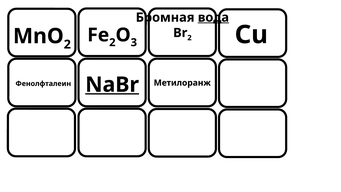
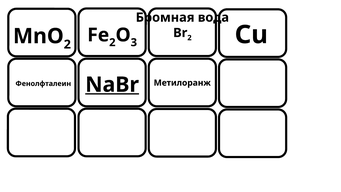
вода underline: present -> none
